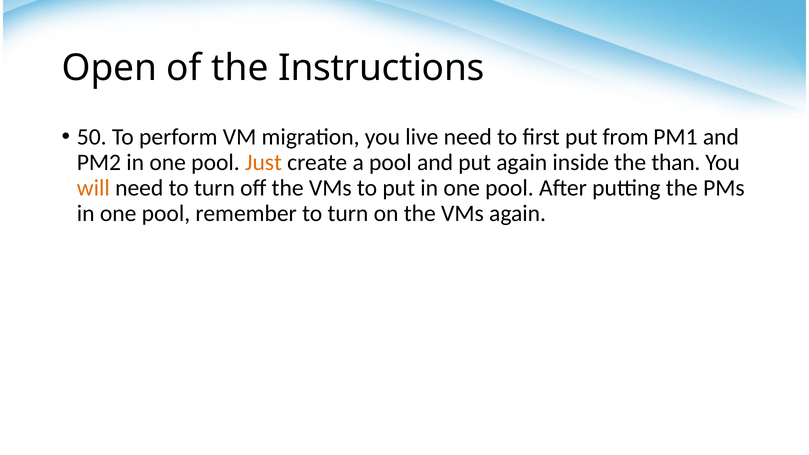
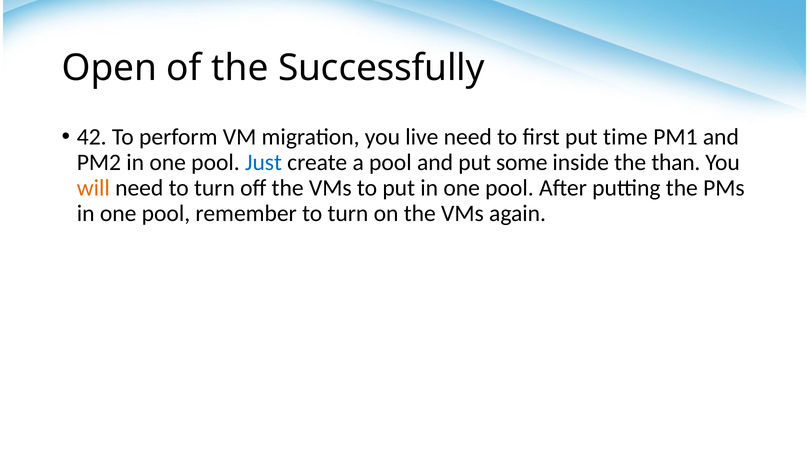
Instructions: Instructions -> Successfully
50: 50 -> 42
from: from -> time
Just colour: orange -> blue
put again: again -> some
